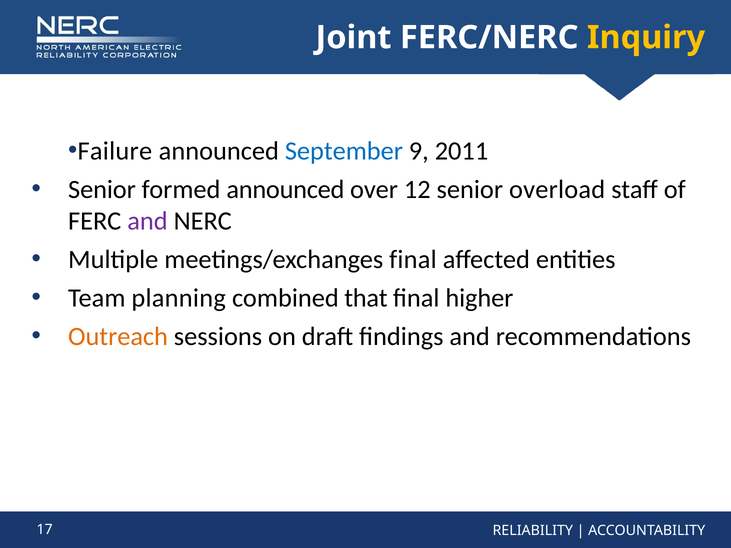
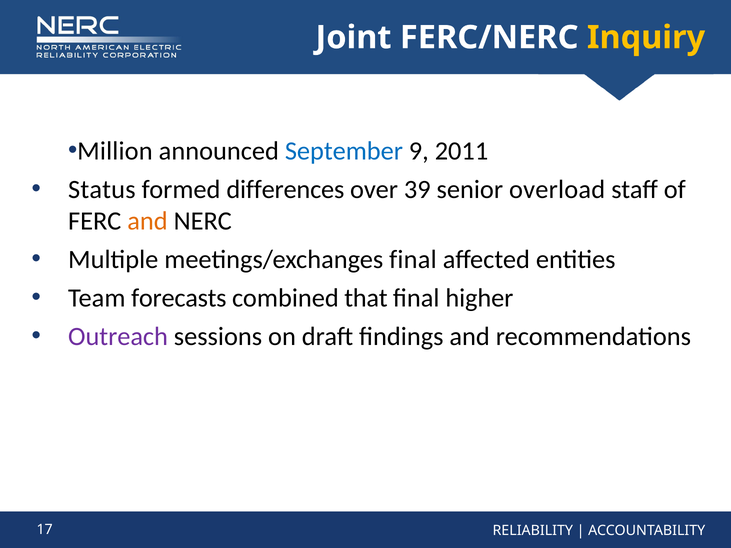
Failure: Failure -> Million
Senior at (102, 190): Senior -> Status
formed announced: announced -> differences
12: 12 -> 39
and at (147, 221) colour: purple -> orange
planning: planning -> forecasts
Outreach colour: orange -> purple
